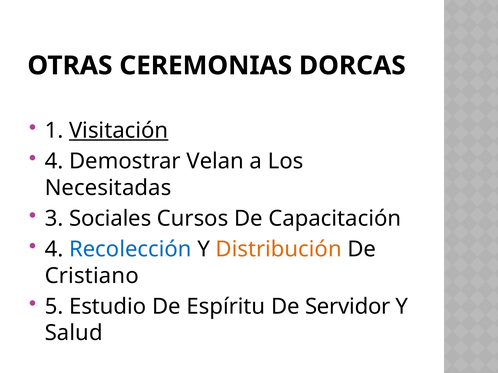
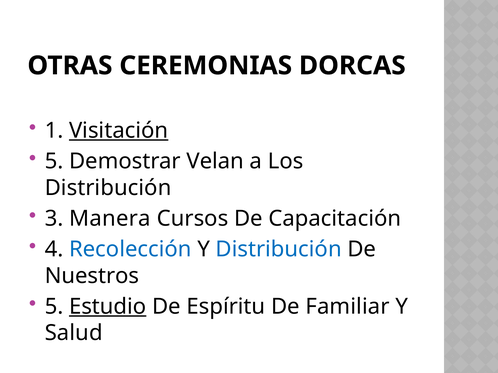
4 at (54, 161): 4 -> 5
Necesitadas at (108, 188): Necesitadas -> Distribución
Sociales: Sociales -> Manera
Distribución at (279, 250) colour: orange -> blue
Cristiano: Cristiano -> Nuestros
Estudio underline: none -> present
Servidor: Servidor -> Familiar
